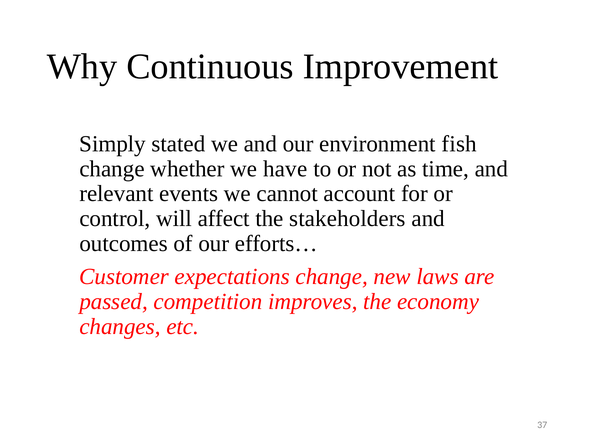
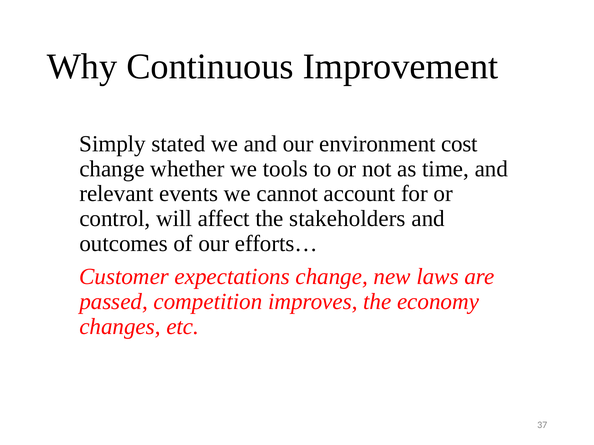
fish: fish -> cost
have: have -> tools
